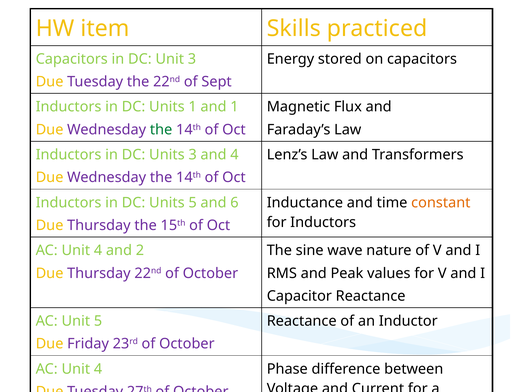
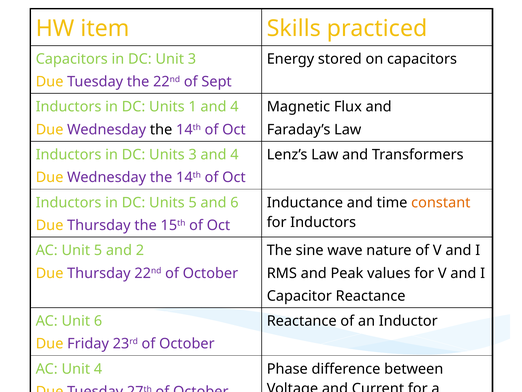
1 and 1: 1 -> 4
the at (161, 129) colour: green -> black
4 at (98, 250): 4 -> 5
Unit 5: 5 -> 6
